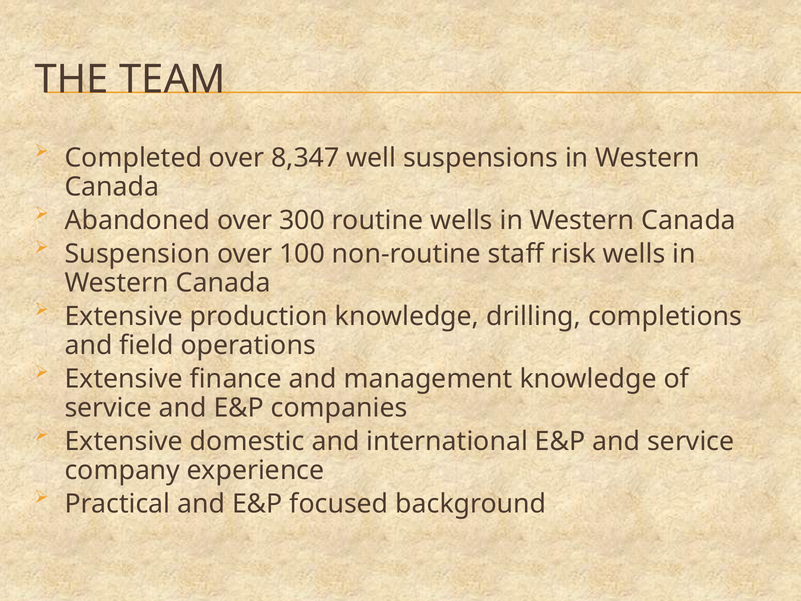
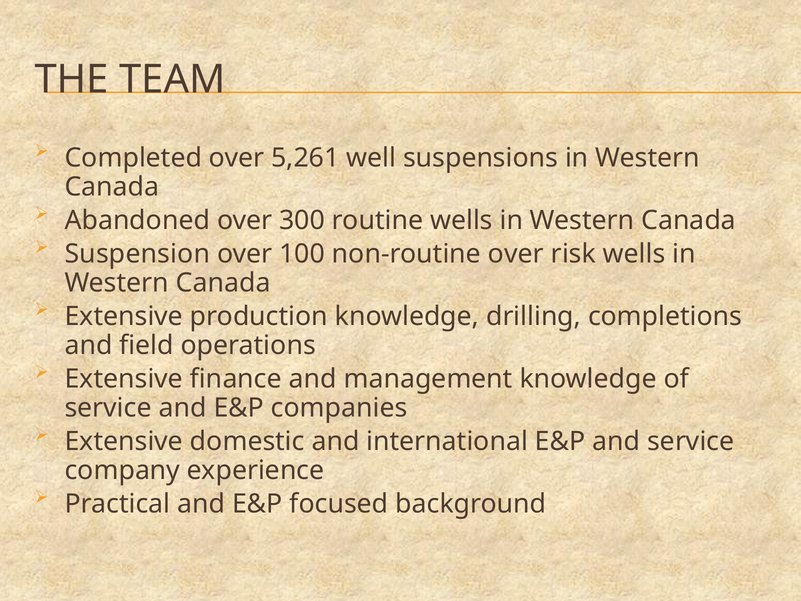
8,347: 8,347 -> 5,261
non-routine staff: staff -> over
